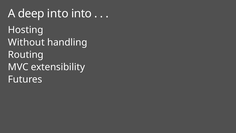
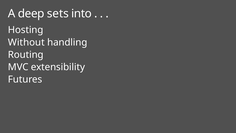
deep into: into -> sets
